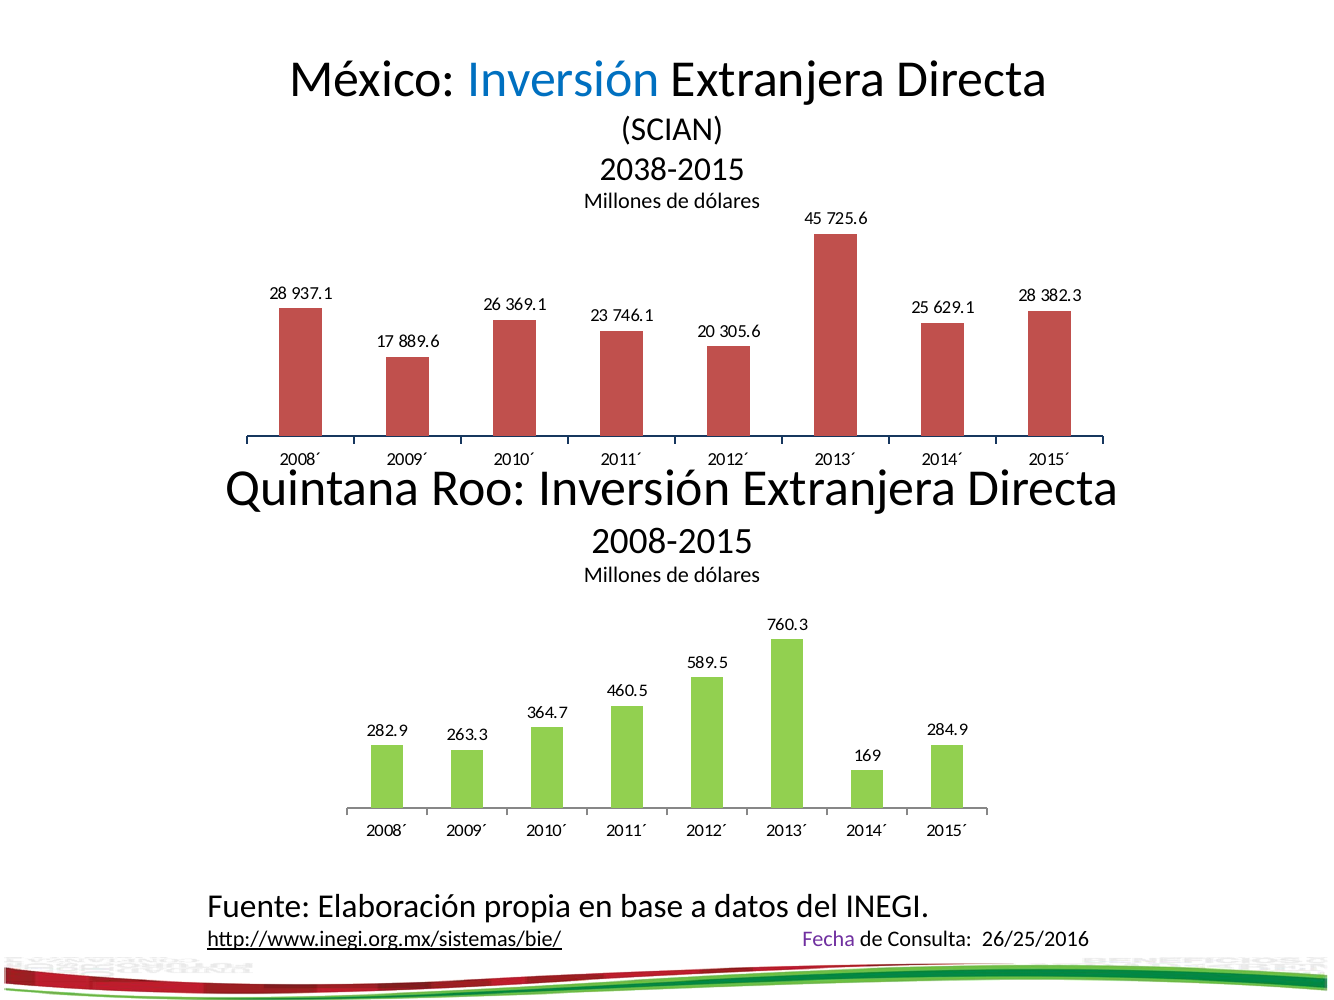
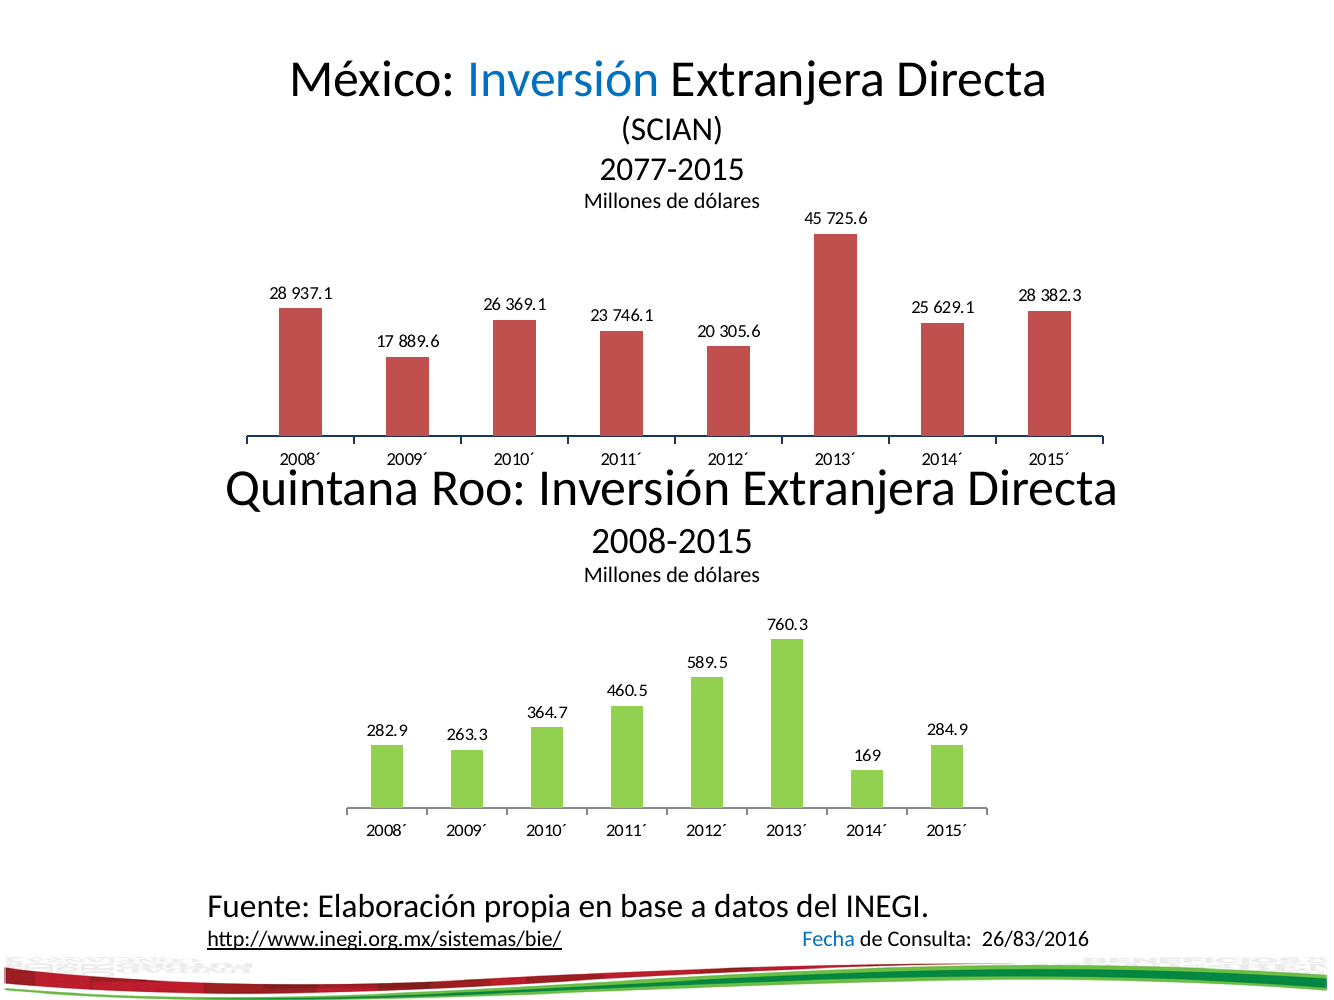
2038-2015: 2038-2015 -> 2077-2015
Fecha colour: purple -> blue
26/25/2016: 26/25/2016 -> 26/83/2016
